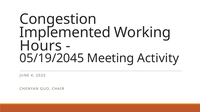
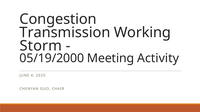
Implemented: Implemented -> Transmission
Hours: Hours -> Storm
05/19/2045: 05/19/2045 -> 05/19/2000
